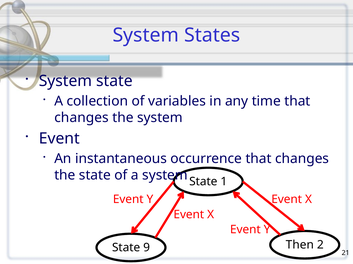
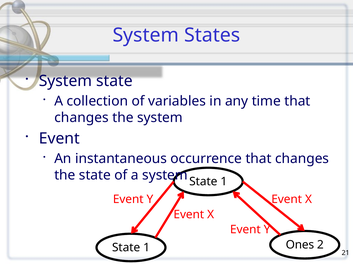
Then: Then -> Ones
9 at (147, 248): 9 -> 1
